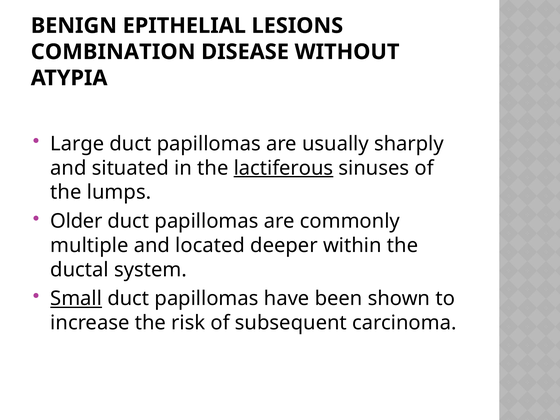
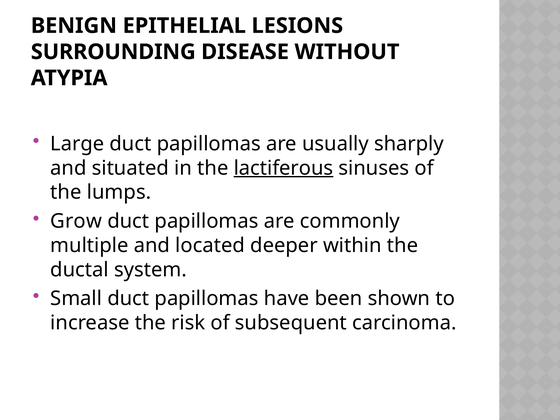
COMBINATION: COMBINATION -> SURROUNDING
Older: Older -> Grow
Small underline: present -> none
